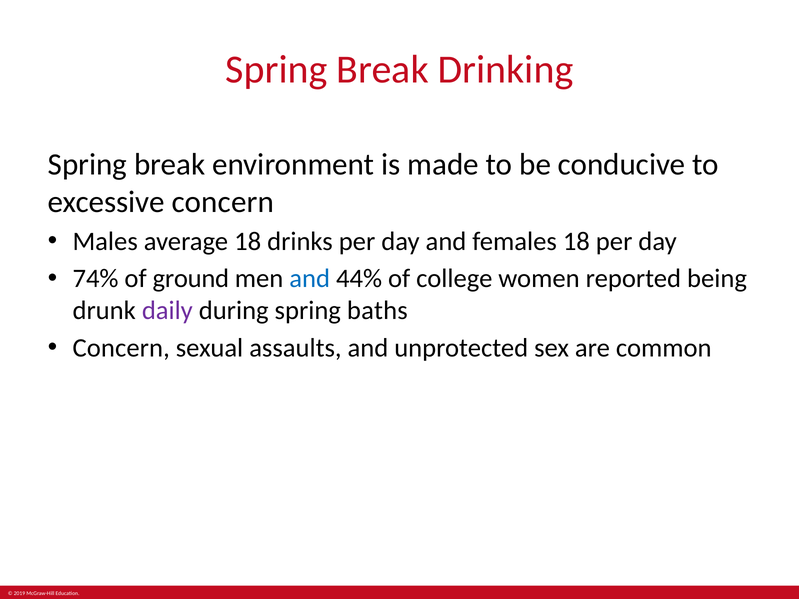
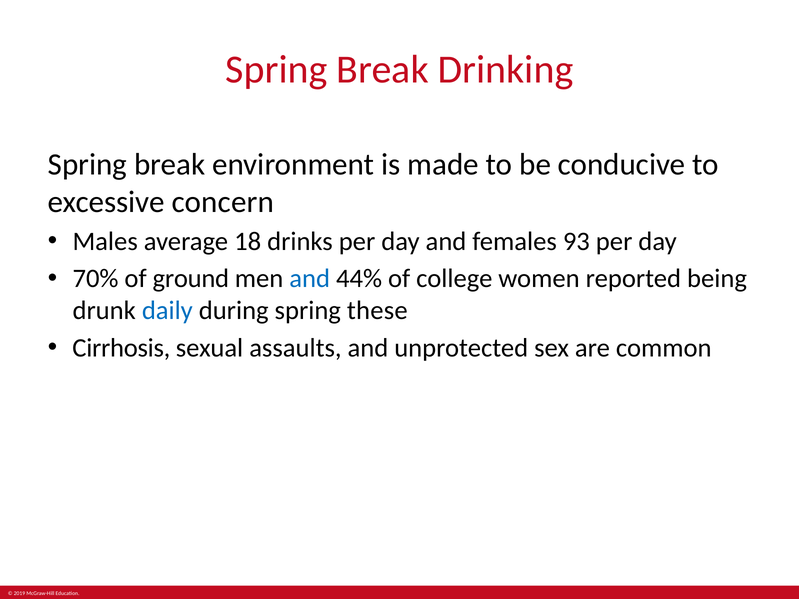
females 18: 18 -> 93
74%: 74% -> 70%
daily colour: purple -> blue
baths: baths -> these
Concern at (121, 348): Concern -> Cirrhosis
